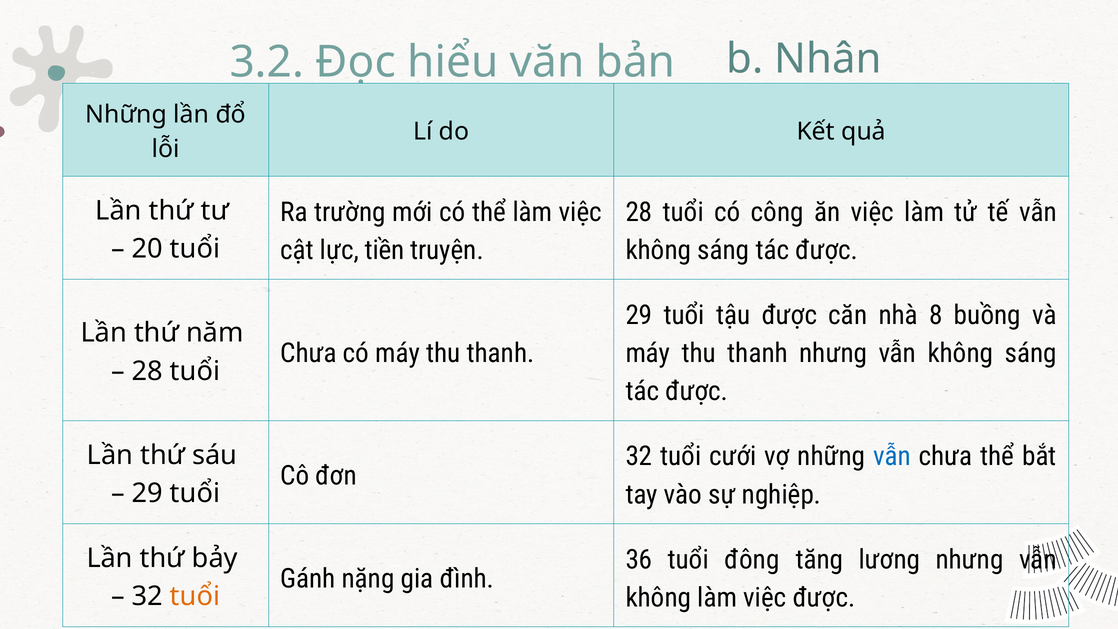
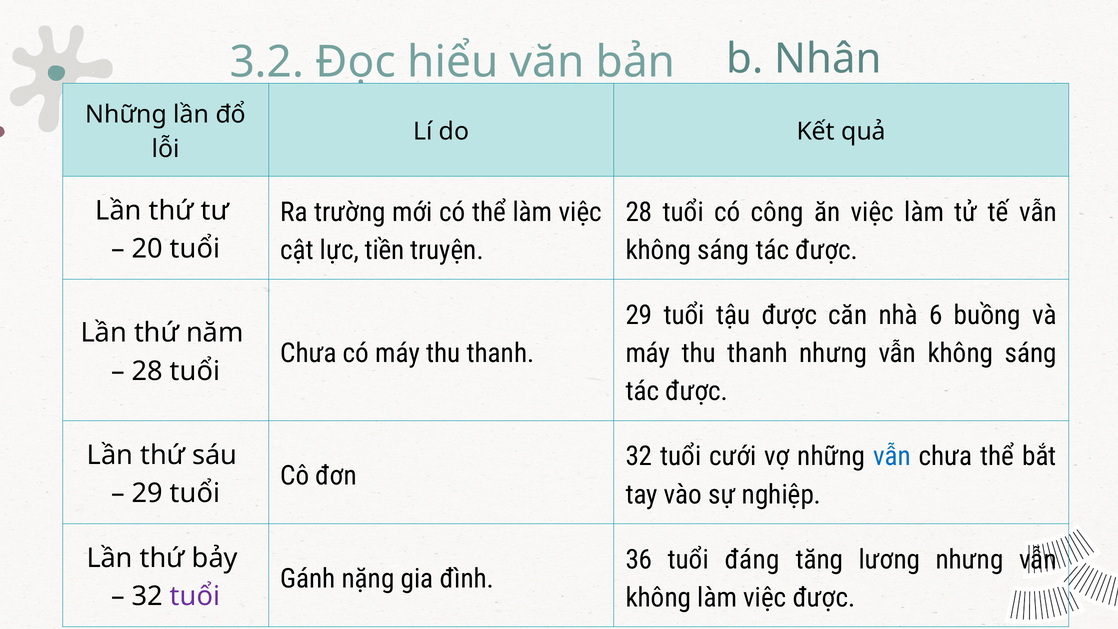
8: 8 -> 6
đông: đông -> đáng
tuổi at (195, 596) colour: orange -> purple
